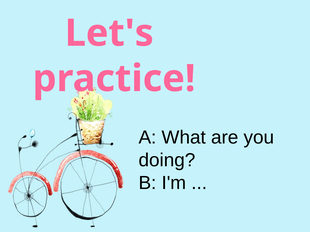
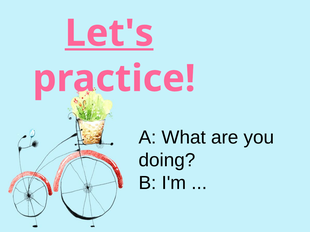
Let's underline: none -> present
